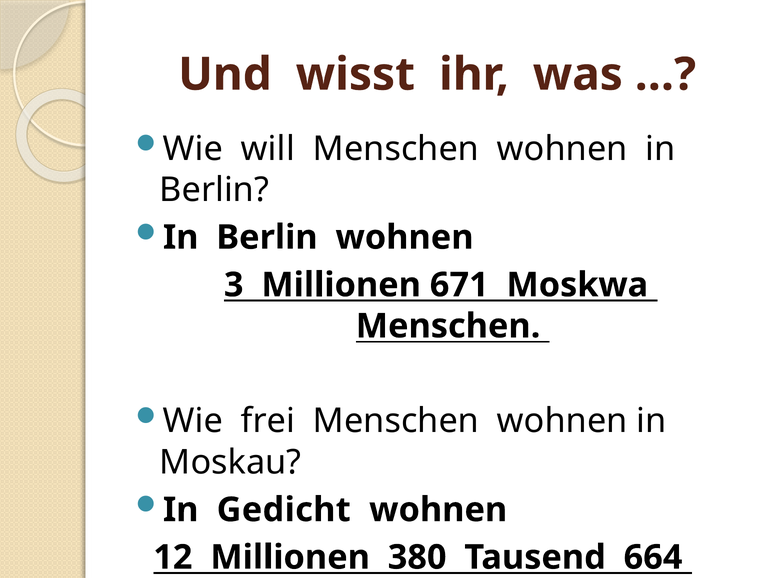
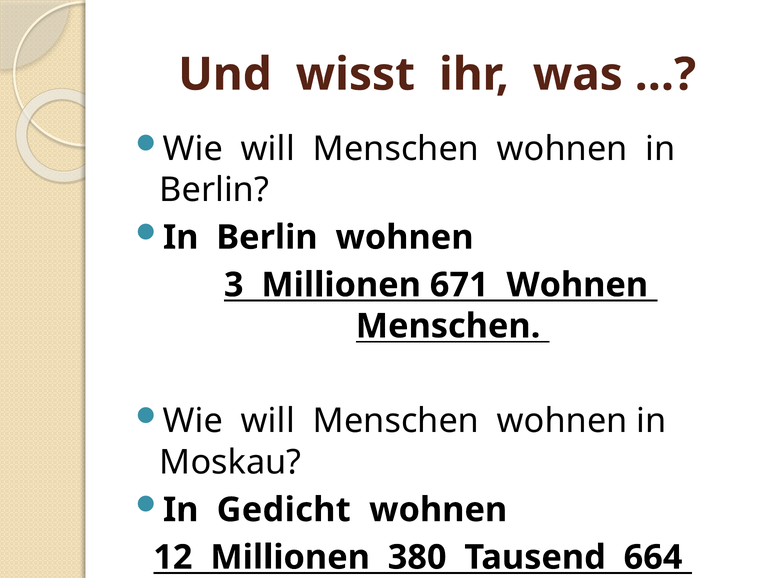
671 Moskwa: Moskwa -> Wohnen
frei at (268, 421): frei -> will
